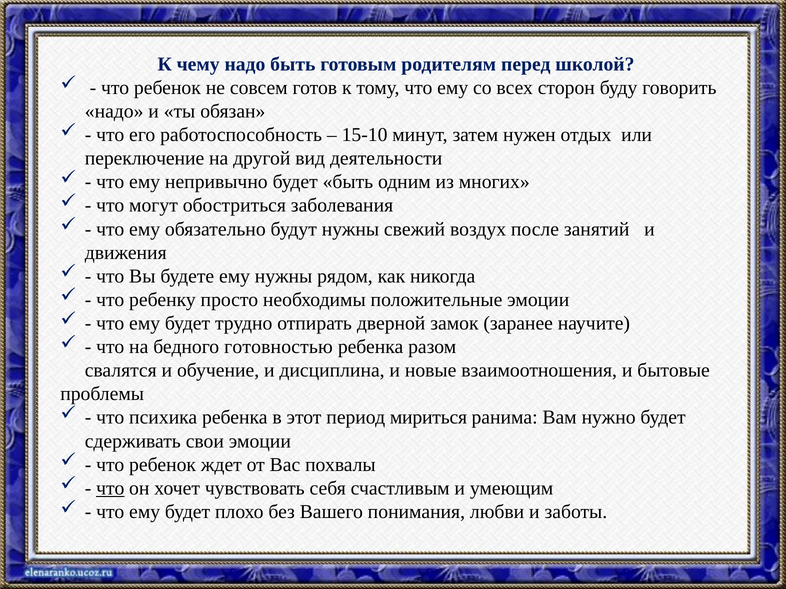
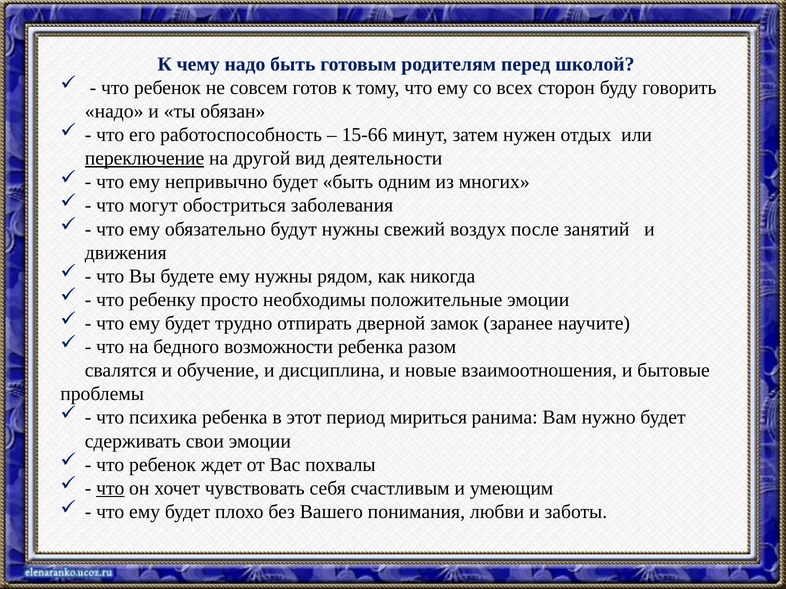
15-10: 15-10 -> 15-66
переключение underline: none -> present
готовностью: готовностью -> возможности
